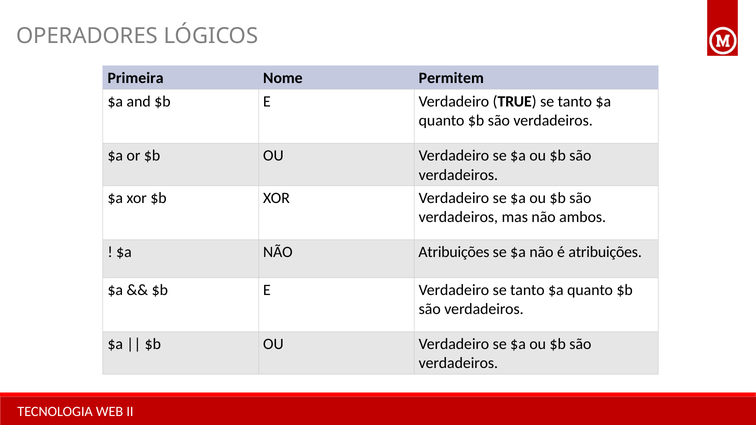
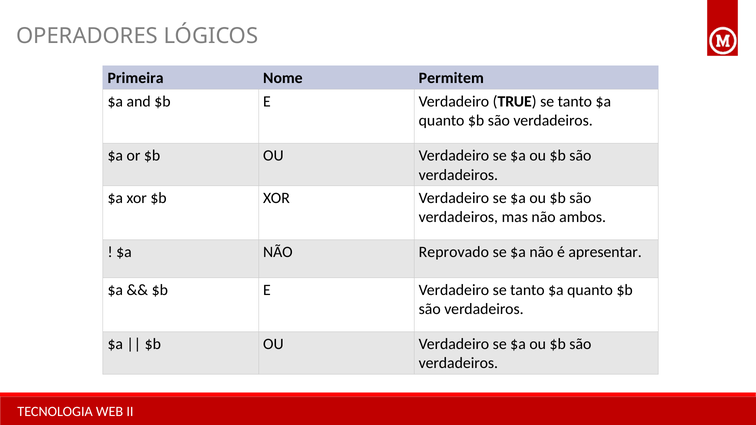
NÃO Atribuições: Atribuições -> Reprovado
é atribuições: atribuições -> apresentar
